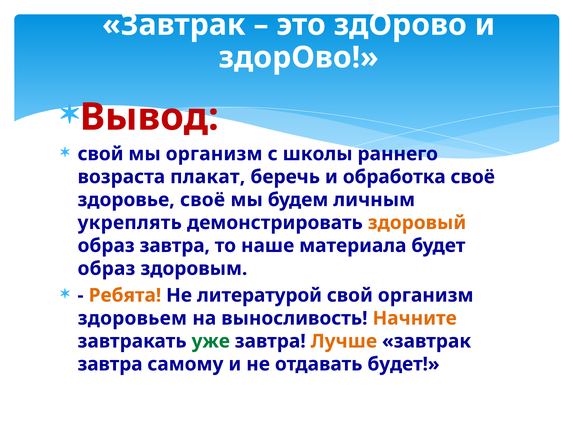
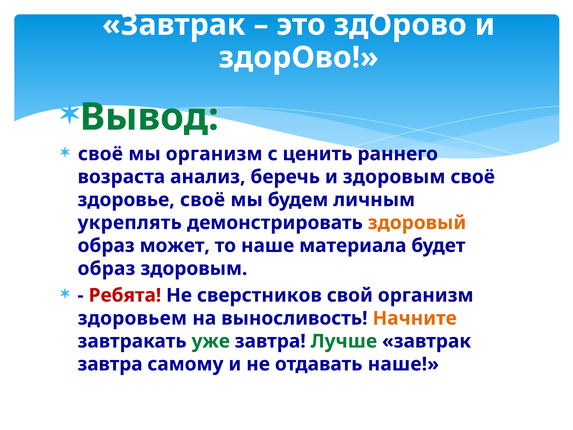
Вывод colour: red -> green
свой at (101, 154): свой -> своё
школы: школы -> ценить
плакат: плакат -> анализ
и обработка: обработка -> здоровым
образ завтра: завтра -> может
Ребята colour: orange -> red
литературой: литературой -> сверстников
Лучше colour: orange -> green
отдавать будет: будет -> наше
